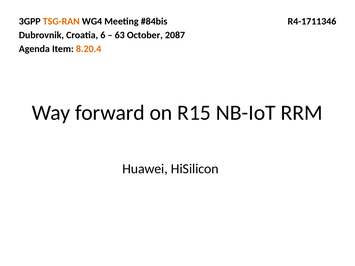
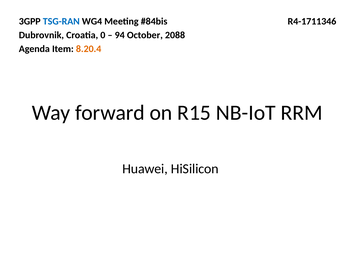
TSG-RAN colour: orange -> blue
6: 6 -> 0
63: 63 -> 94
2087: 2087 -> 2088
